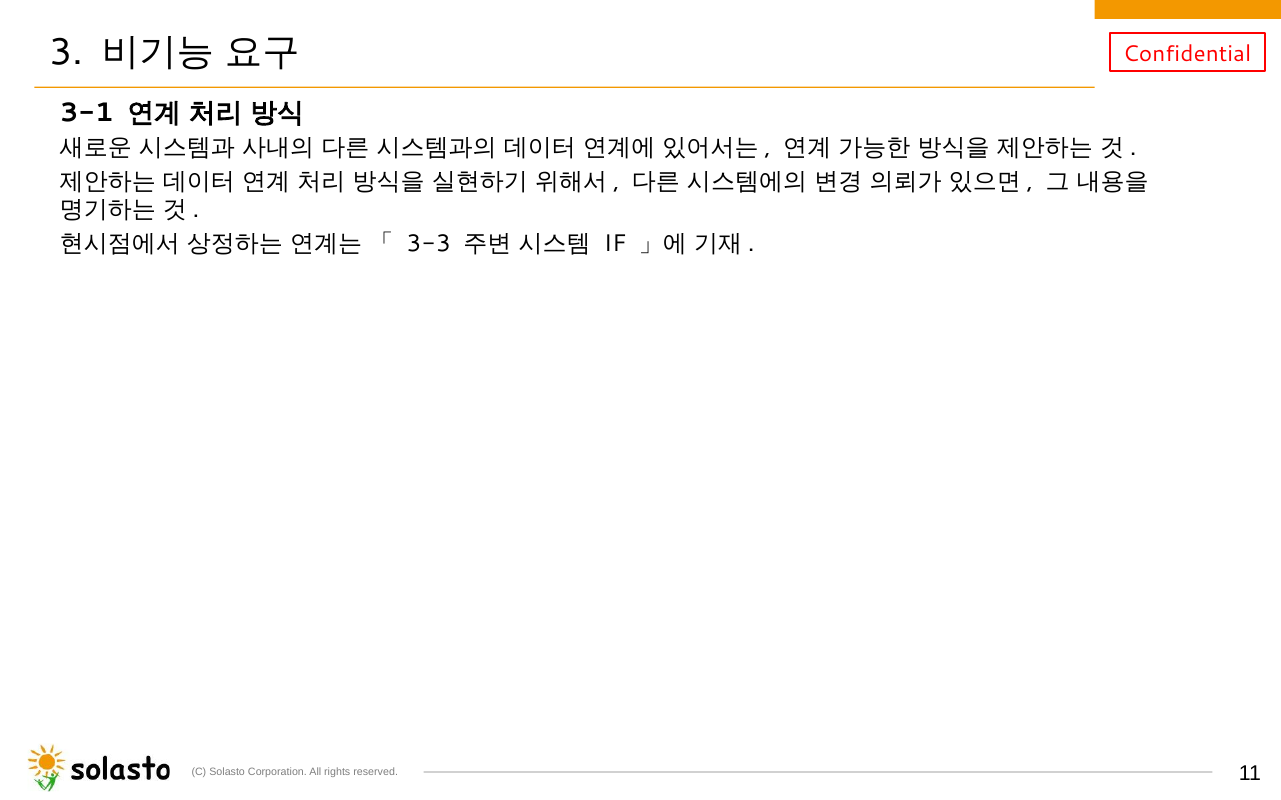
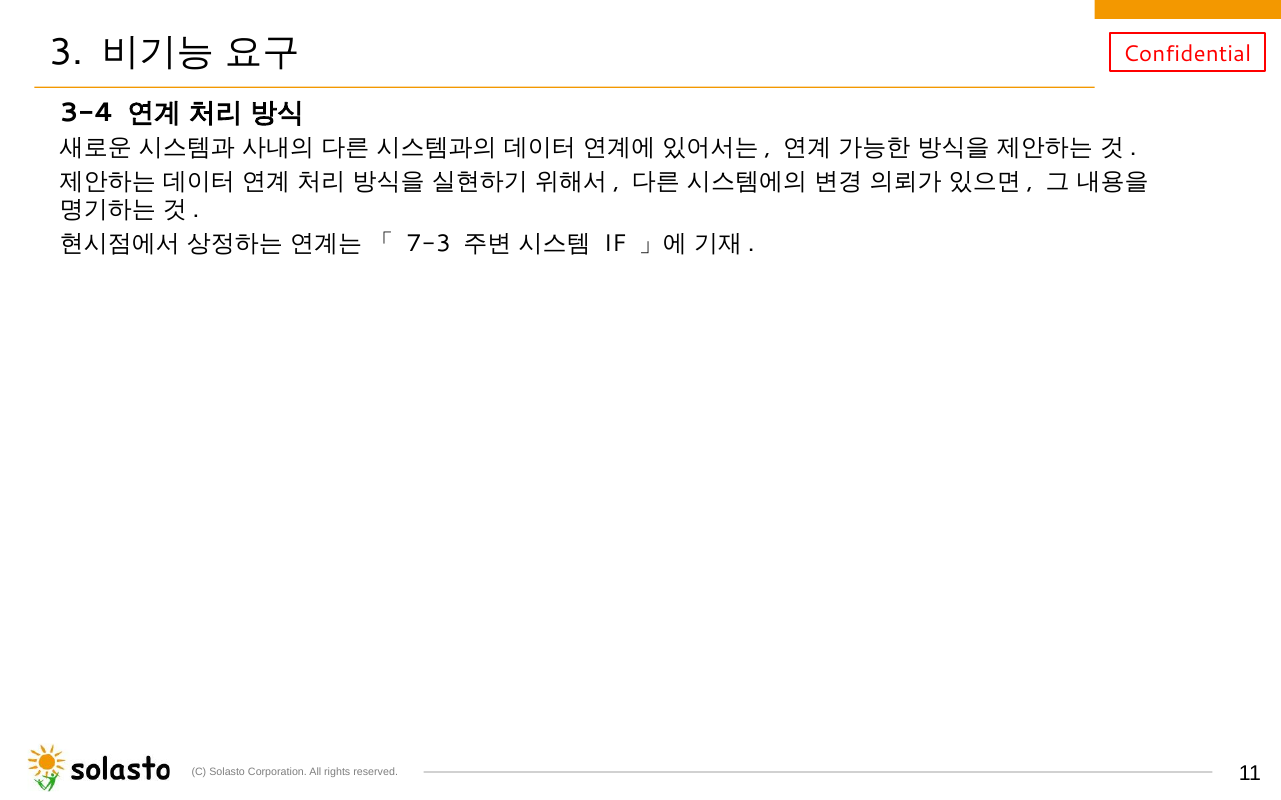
3-1: 3-1 -> 3-4
3-3: 3-3 -> 7-3
